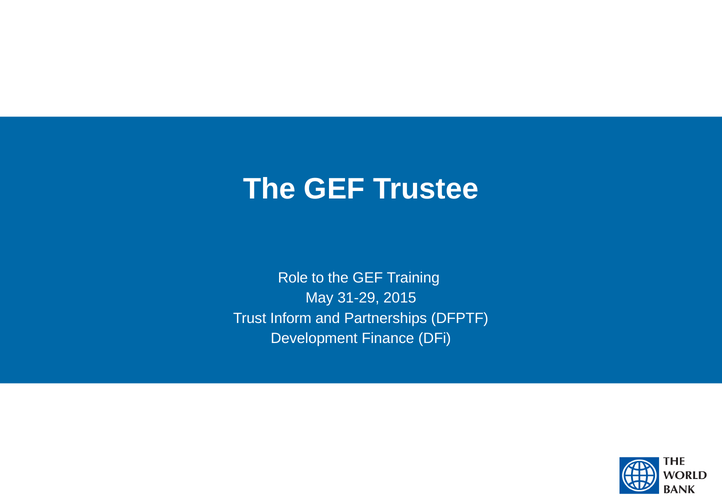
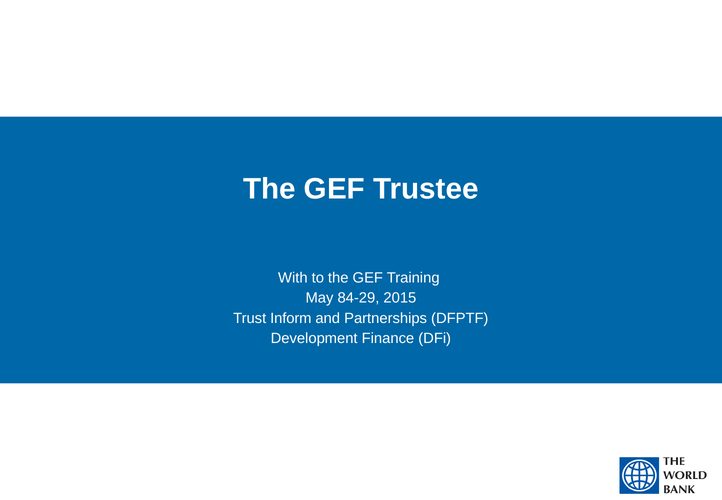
Role: Role -> With
31-29: 31-29 -> 84-29
